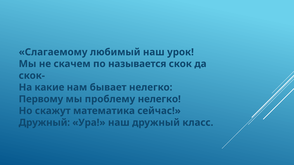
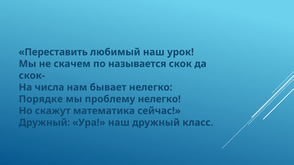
Слагаемому: Слагаемому -> Переставить
какие: какие -> числа
Первому: Первому -> Порядке
